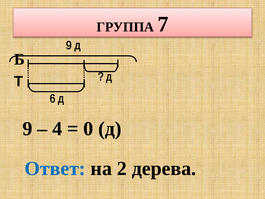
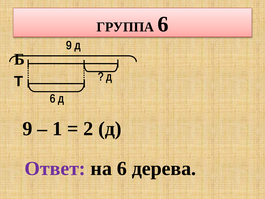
ГРУППА 7: 7 -> 6
4: 4 -> 1
0: 0 -> 2
Ответ colour: blue -> purple
на 2: 2 -> 6
